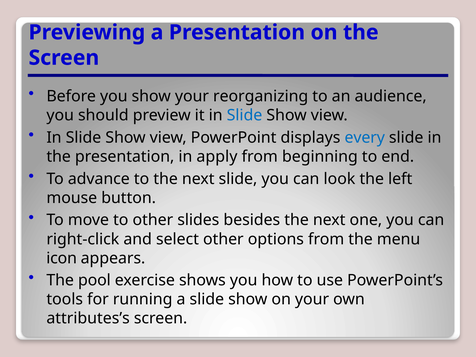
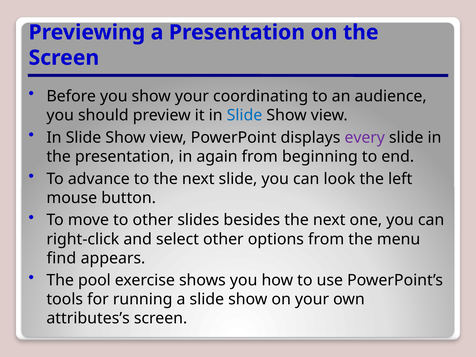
reorganizing: reorganizing -> coordinating
every colour: blue -> purple
apply: apply -> again
icon: icon -> find
